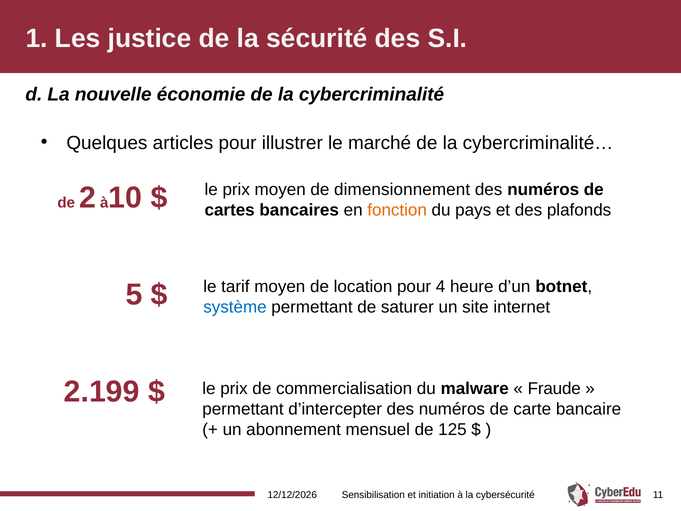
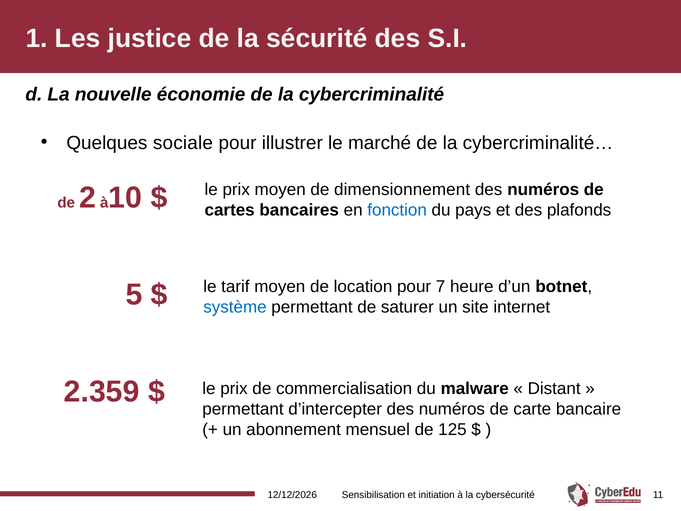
articles: articles -> sociale
fonction colour: orange -> blue
4: 4 -> 7
2.199: 2.199 -> 2.359
Fraude: Fraude -> Distant
